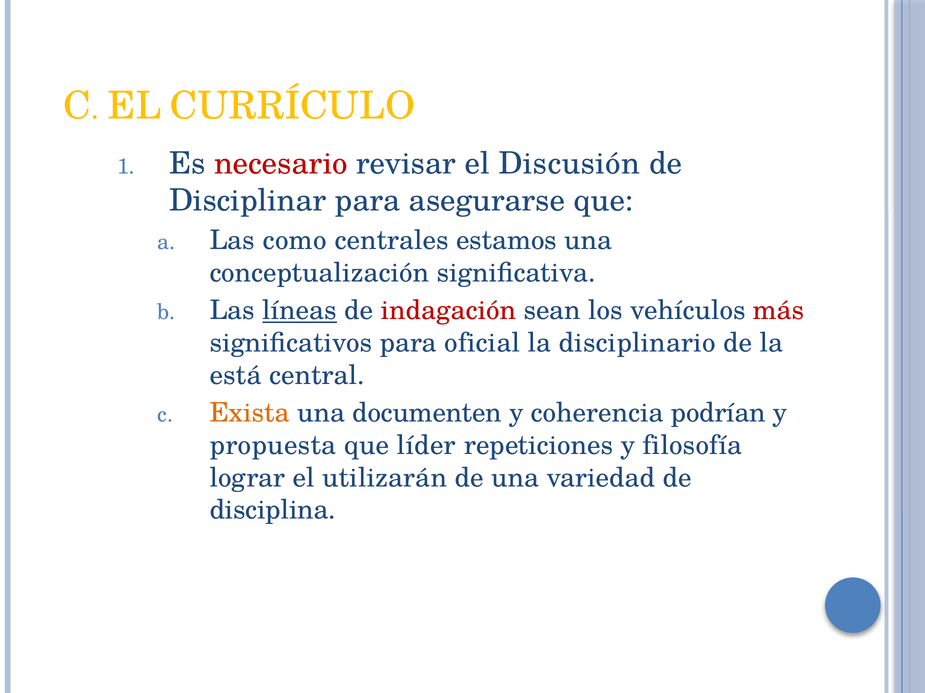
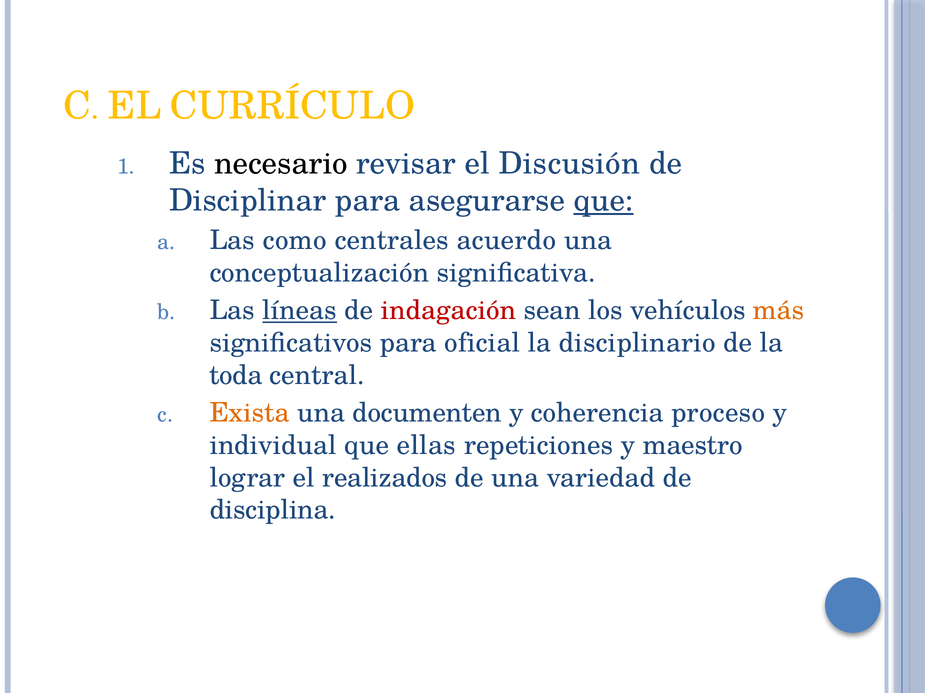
necesario colour: red -> black
que at (604, 201) underline: none -> present
estamos: estamos -> acuerdo
más colour: red -> orange
está: está -> toda
podrían: podrían -> proceso
propuesta: propuesta -> individual
líder: líder -> ellas
filosofía: filosofía -> maestro
utilizarán: utilizarán -> realizados
